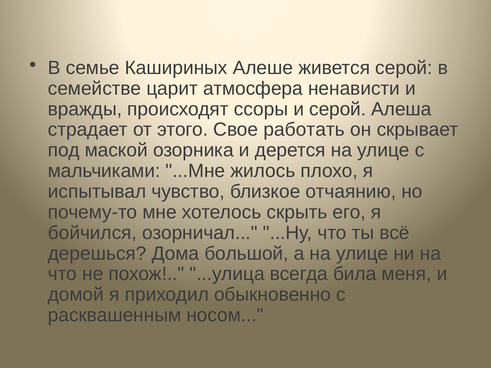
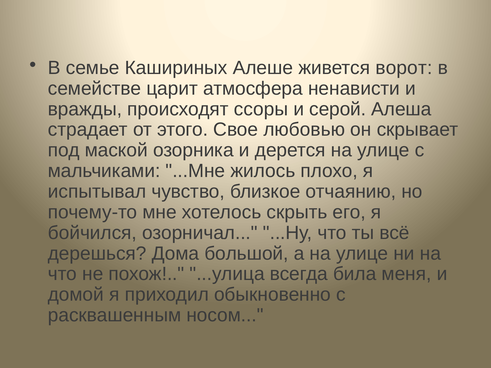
живется серой: серой -> ворот
работать: работать -> любовью
